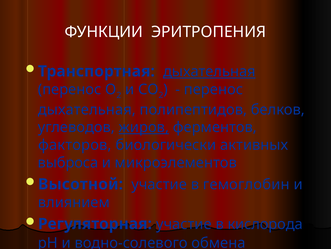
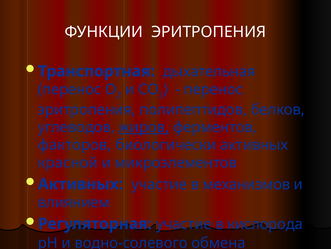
дыхательная at (209, 71) underline: present -> none
дыхательная at (87, 109): дыхательная -> эритропения
выброса: выброса -> красной
Высотной at (80, 184): Высотной -> Активных
гемоглобин: гемоглобин -> механизмов
